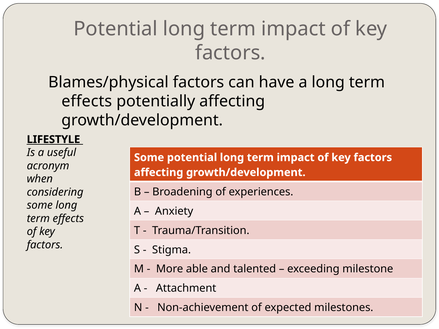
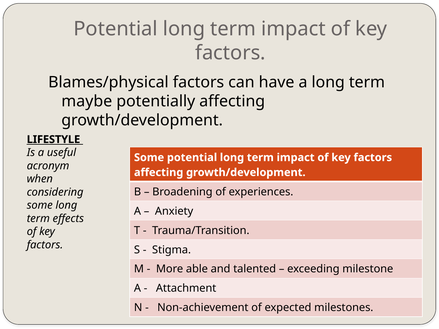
effects at (87, 101): effects -> maybe
